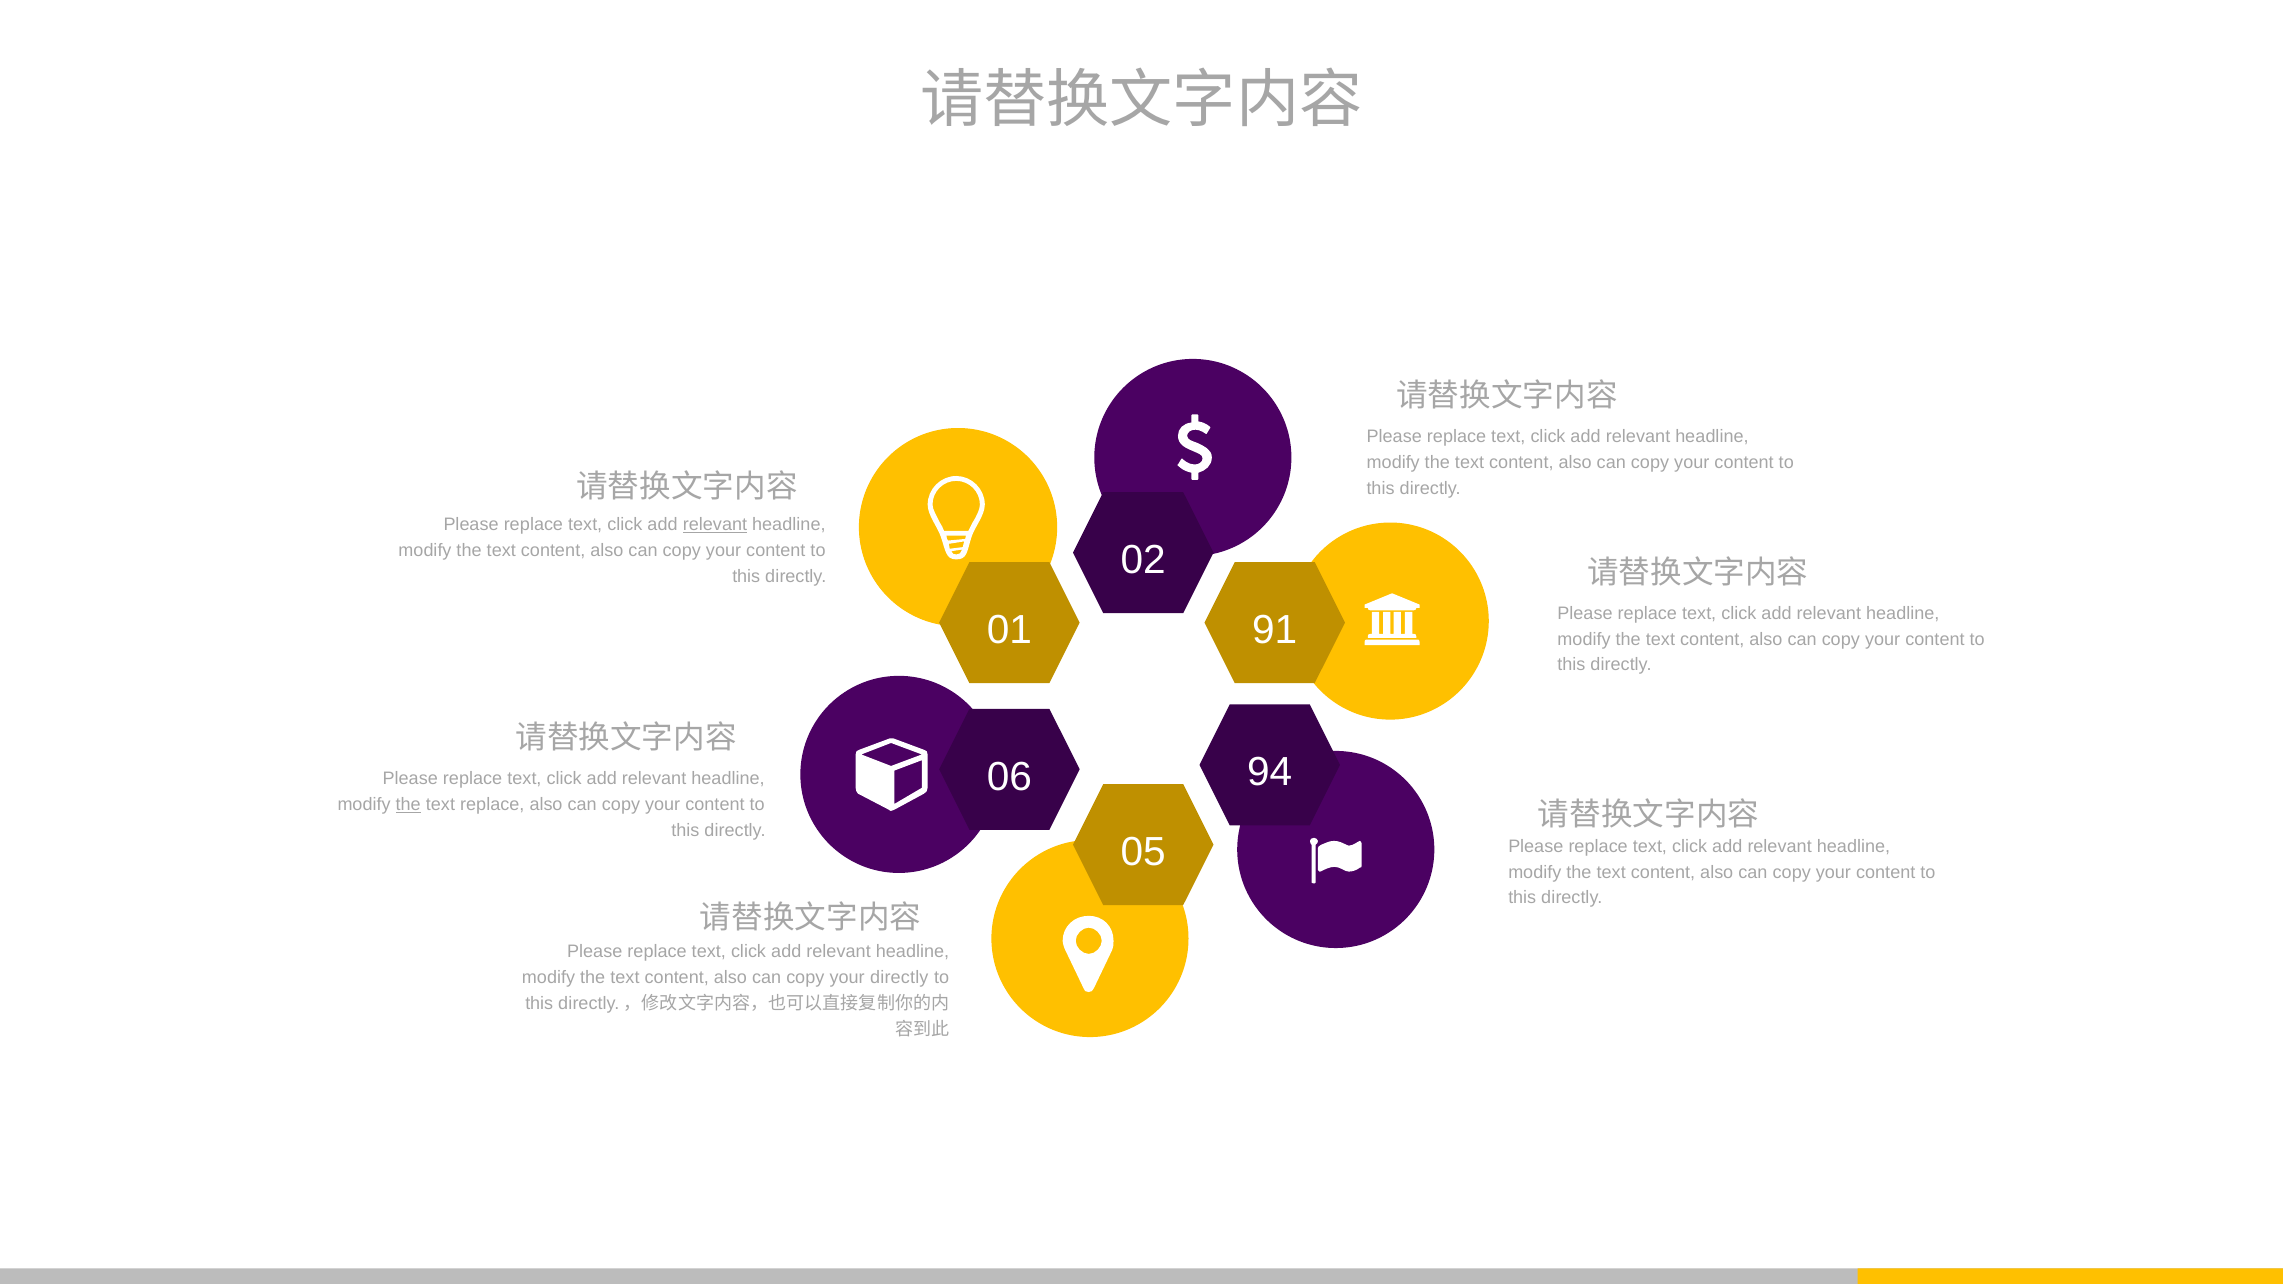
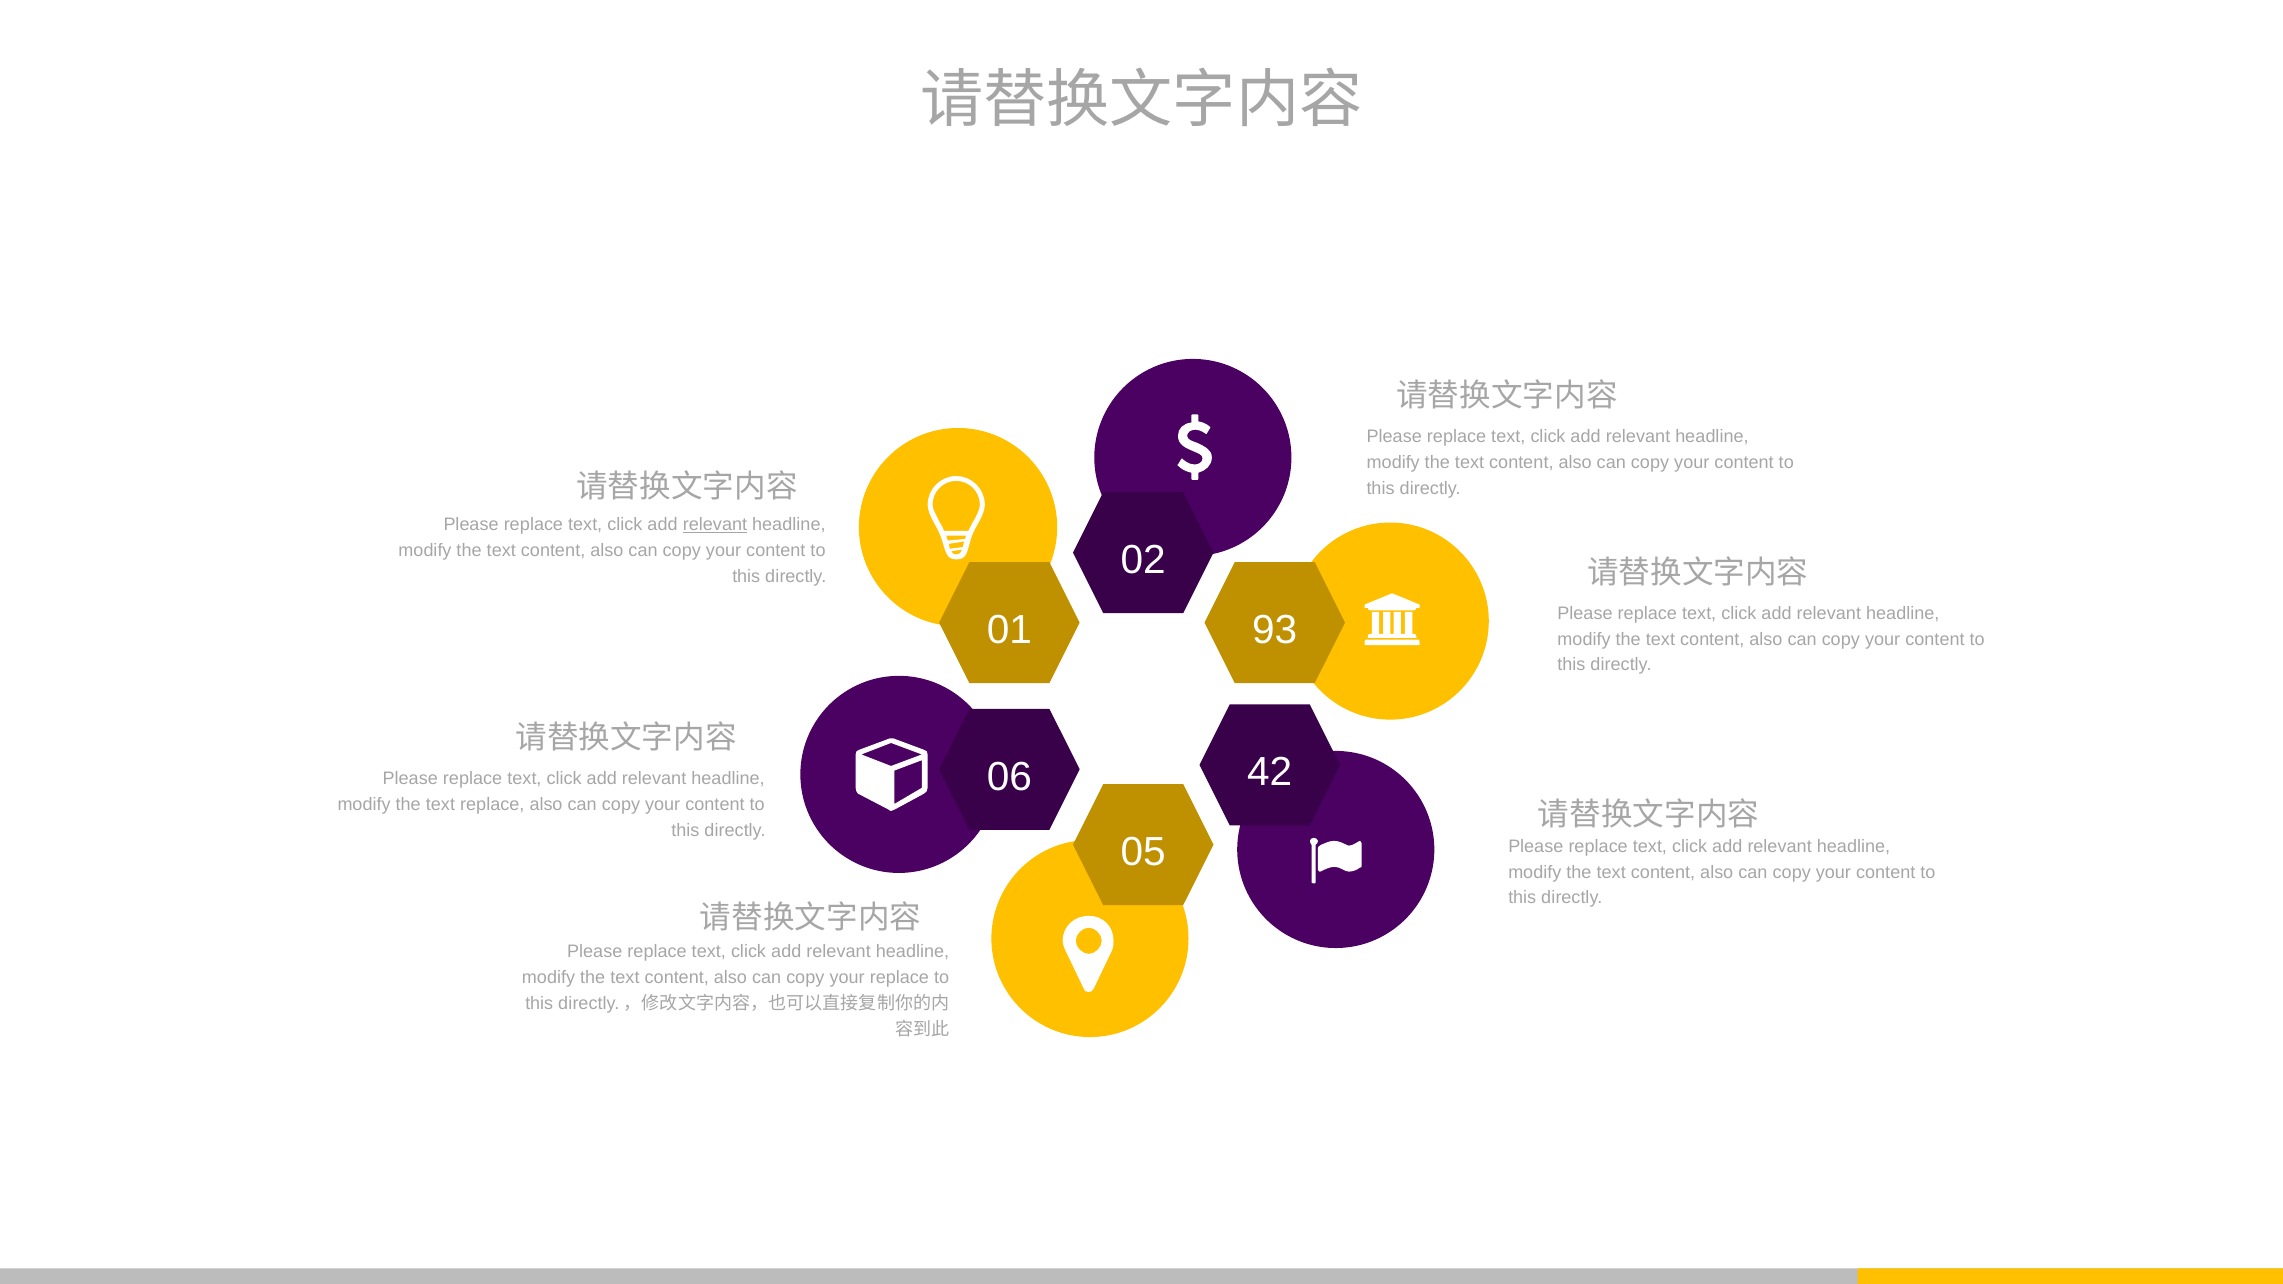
91: 91 -> 93
94: 94 -> 42
the at (408, 805) underline: present -> none
your directly: directly -> replace
